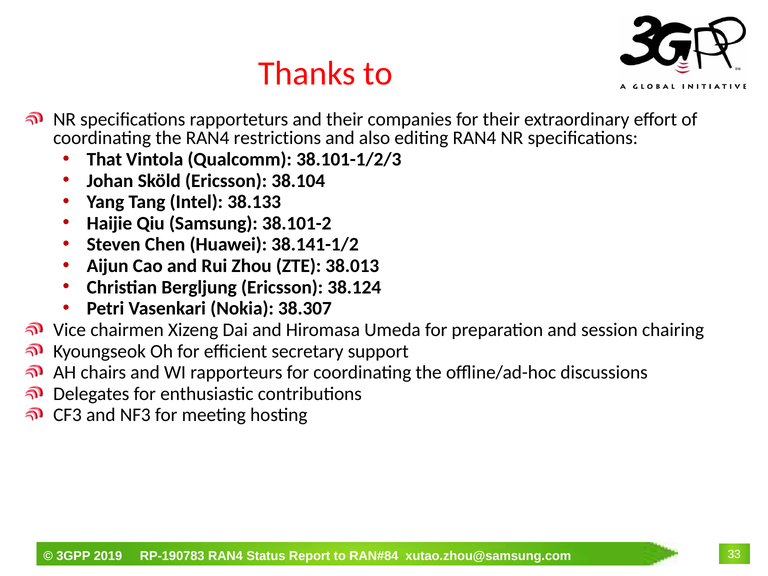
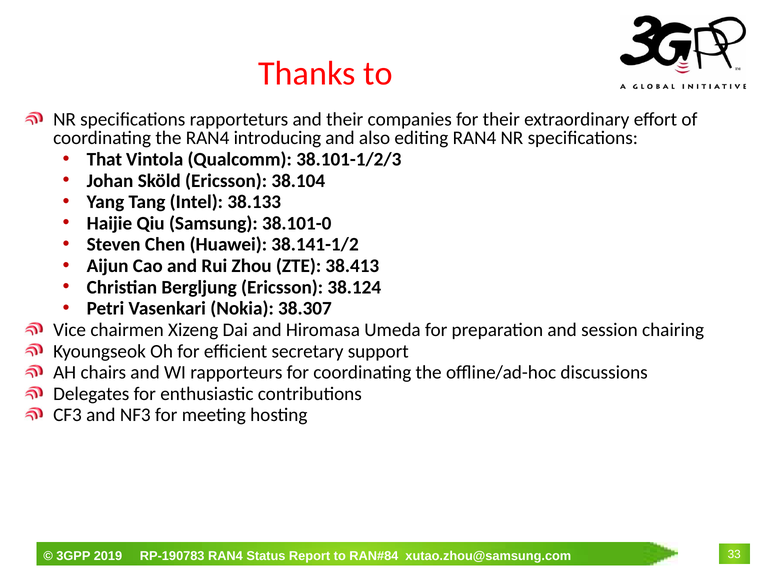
restrictions: restrictions -> introducing
38.101-2: 38.101-2 -> 38.101-0
38.013: 38.013 -> 38.413
